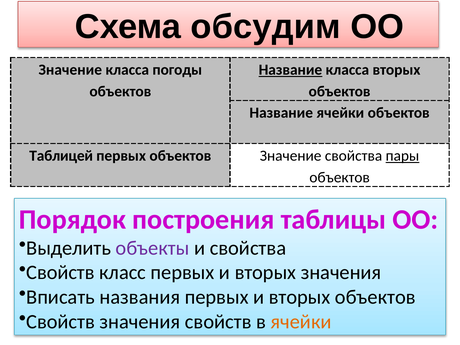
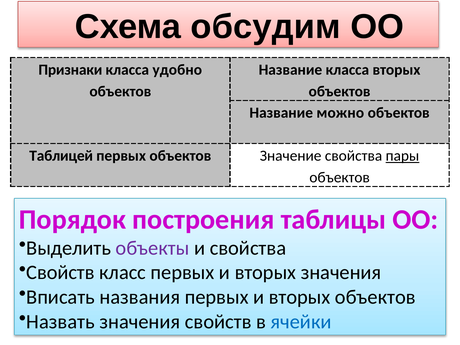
Значение at (70, 70): Значение -> Признаки
погоды: погоды -> удобно
Название at (290, 70) underline: present -> none
Название ячейки: ячейки -> можно
Свойств at (61, 322): Свойств -> Назвать
ячейки at (301, 322) colour: orange -> blue
